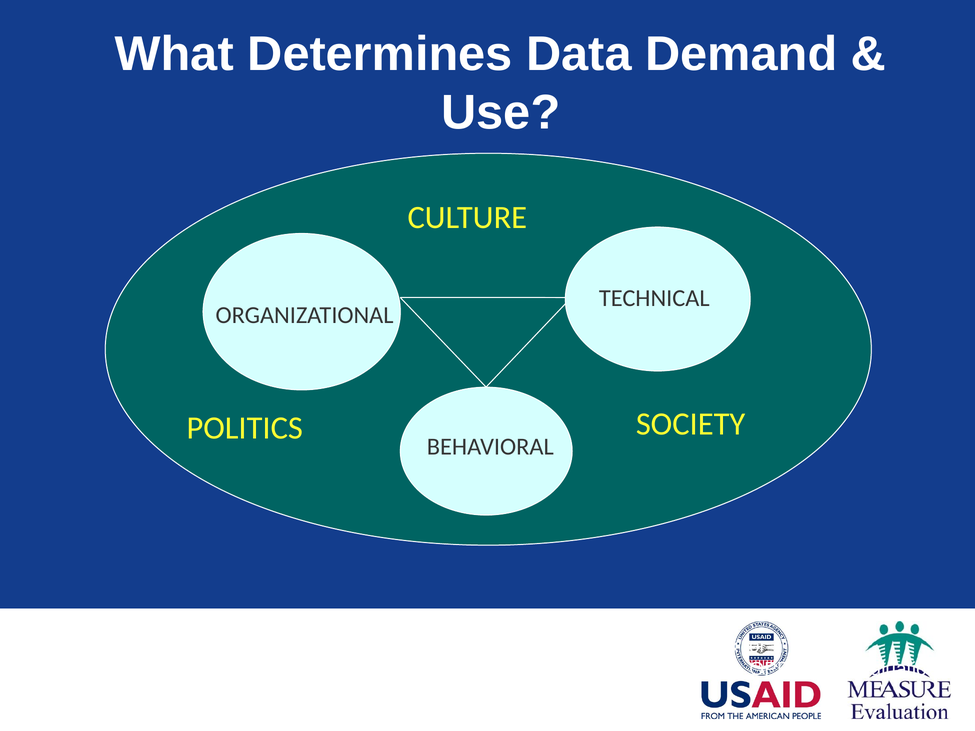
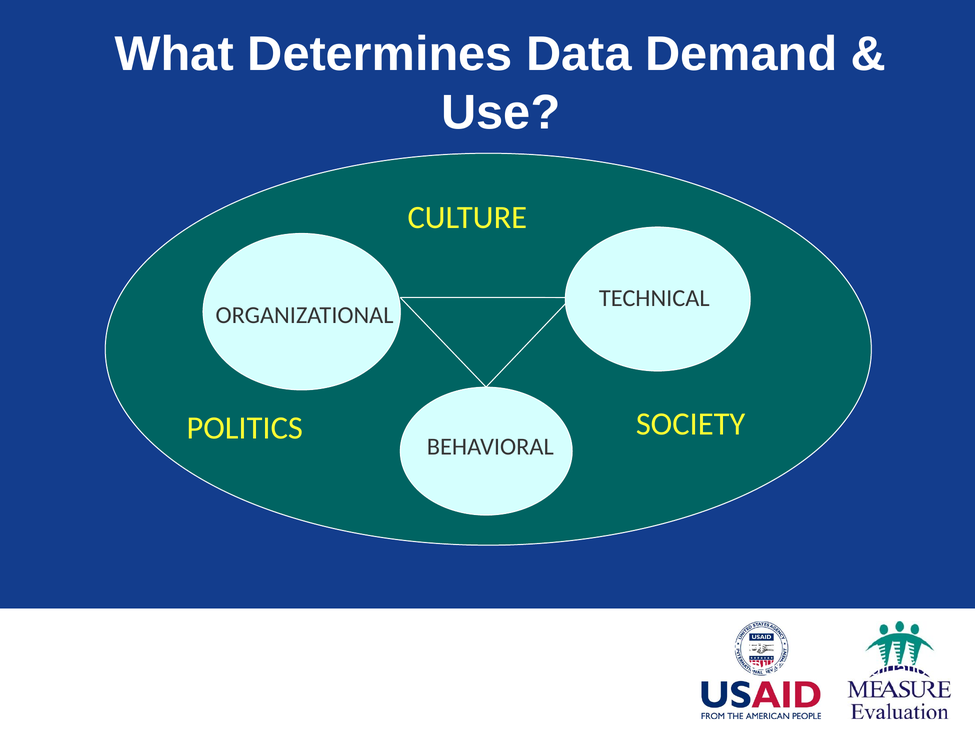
OPPOSES: OPPOSES -> PURPOSE
